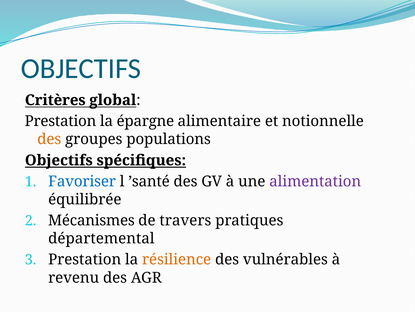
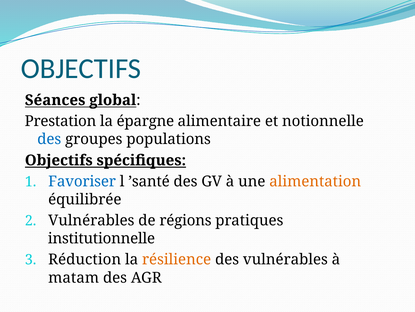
Critères: Critères -> Séances
des at (49, 139) colour: orange -> blue
alimentation colour: purple -> orange
Mécanismes at (91, 220): Mécanismes -> Vulnérables
travers: travers -> régions
départemental: départemental -> institutionnelle
Prestation at (85, 259): Prestation -> Réduction
revenu: revenu -> matam
